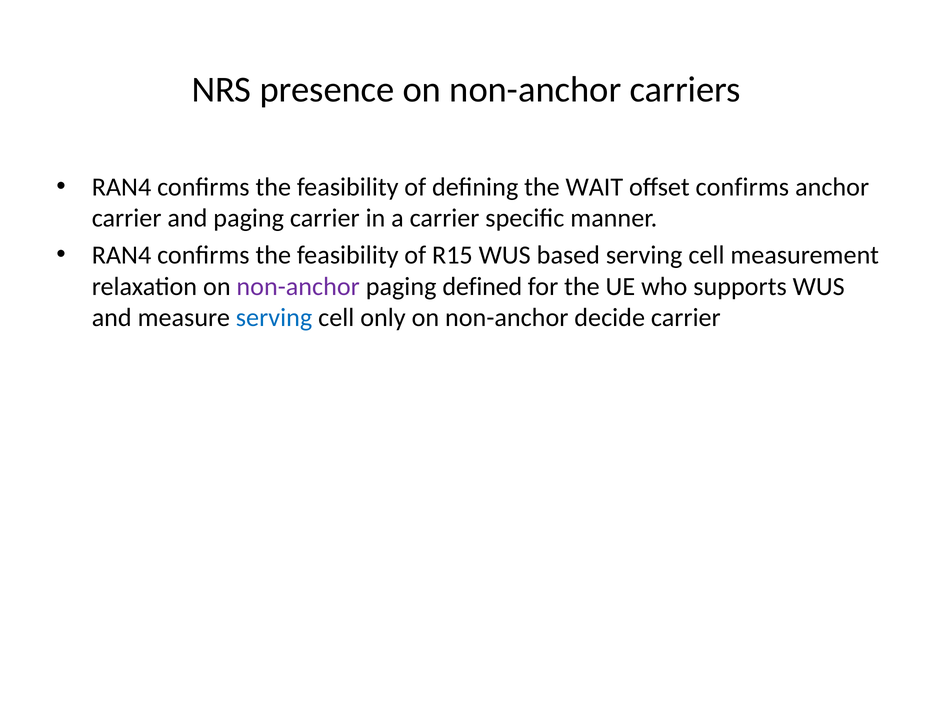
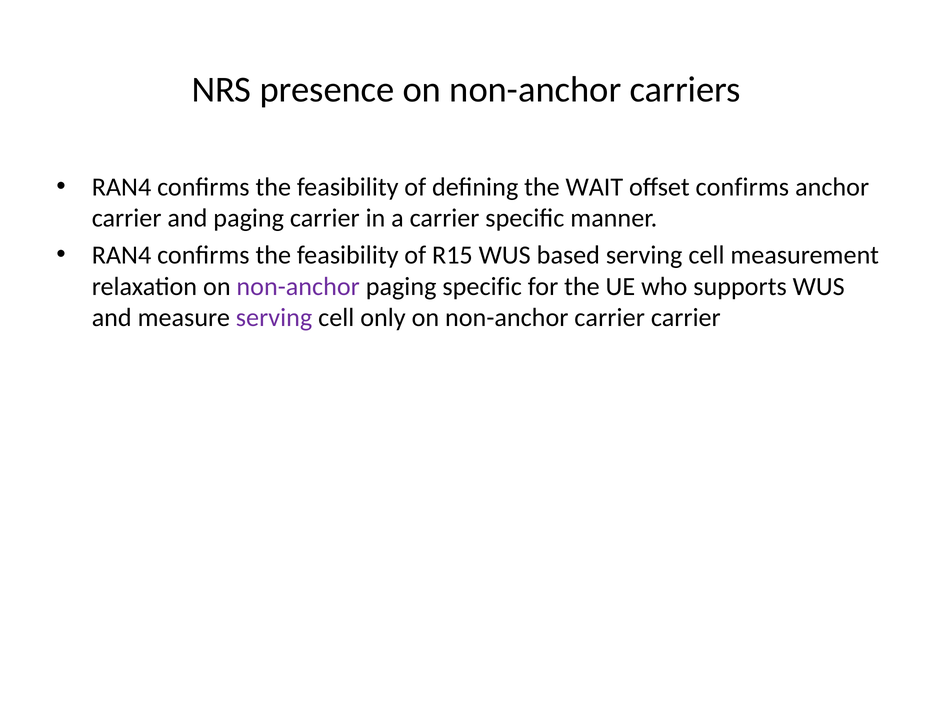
paging defined: defined -> specific
serving at (274, 318) colour: blue -> purple
non-anchor decide: decide -> carrier
